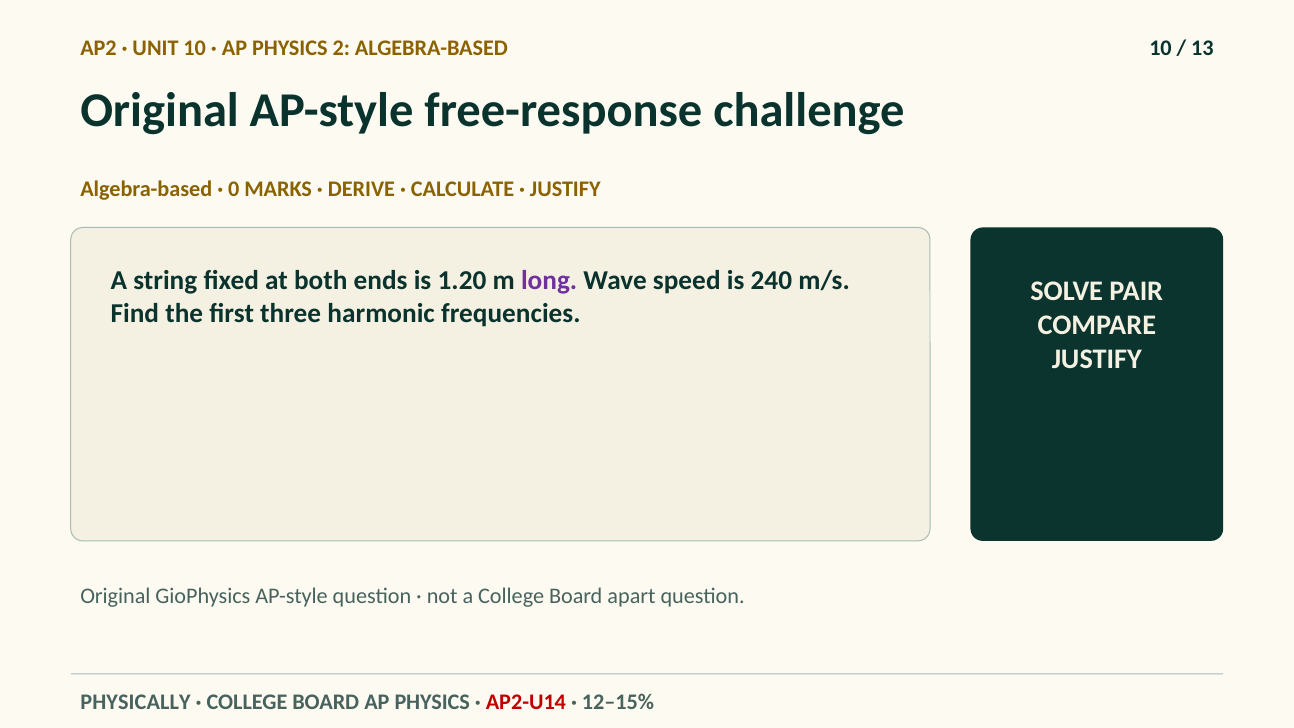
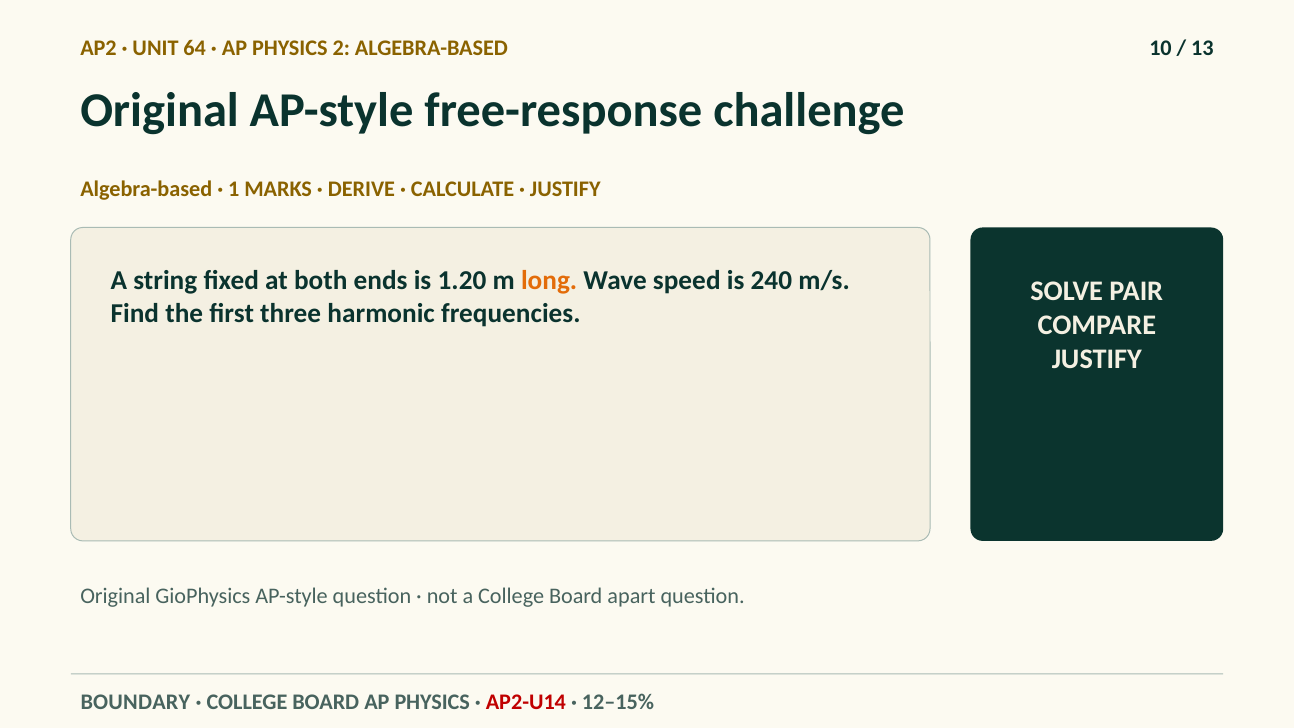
UNIT 10: 10 -> 64
0: 0 -> 1
long colour: purple -> orange
PHYSICALLY: PHYSICALLY -> BOUNDARY
